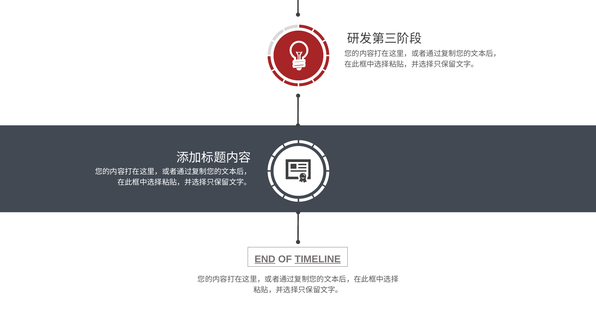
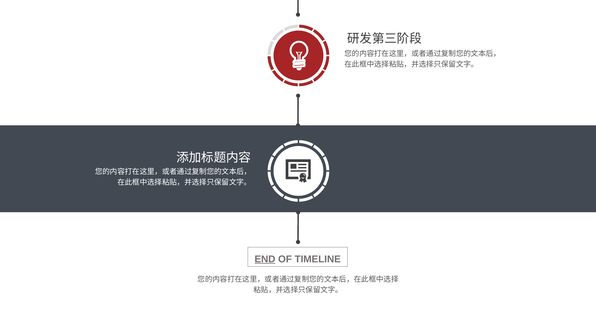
TIMELINE underline: present -> none
